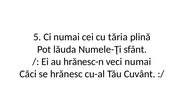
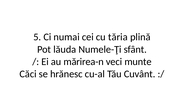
hrănesc-n: hrănesc-n -> mărirea-n
veci numai: numai -> munte
